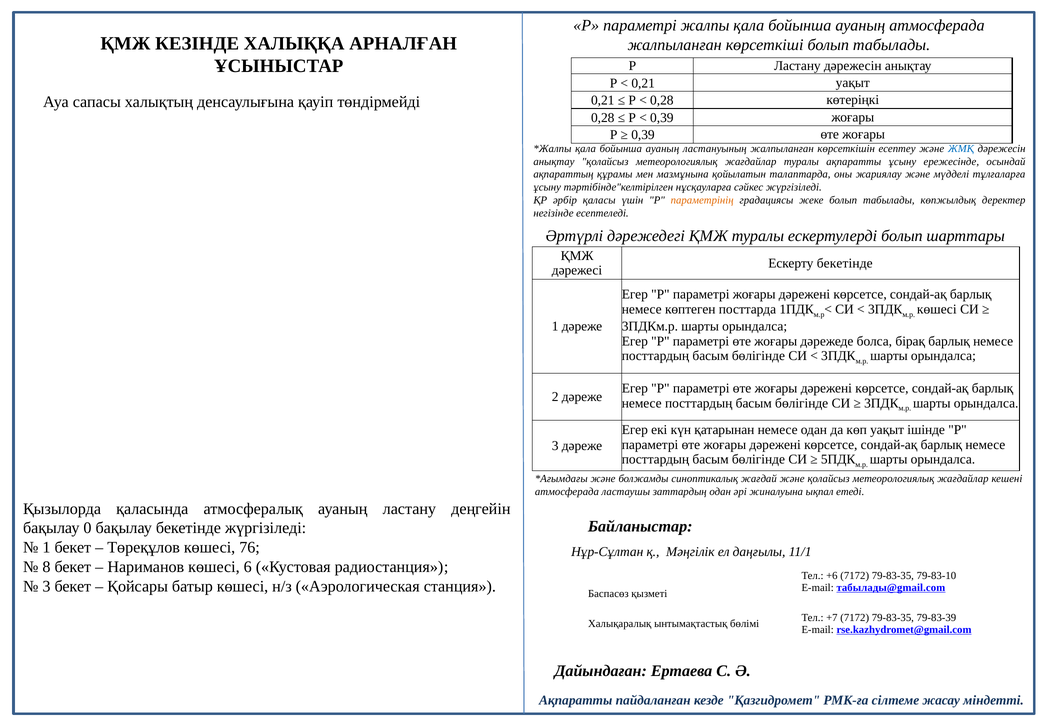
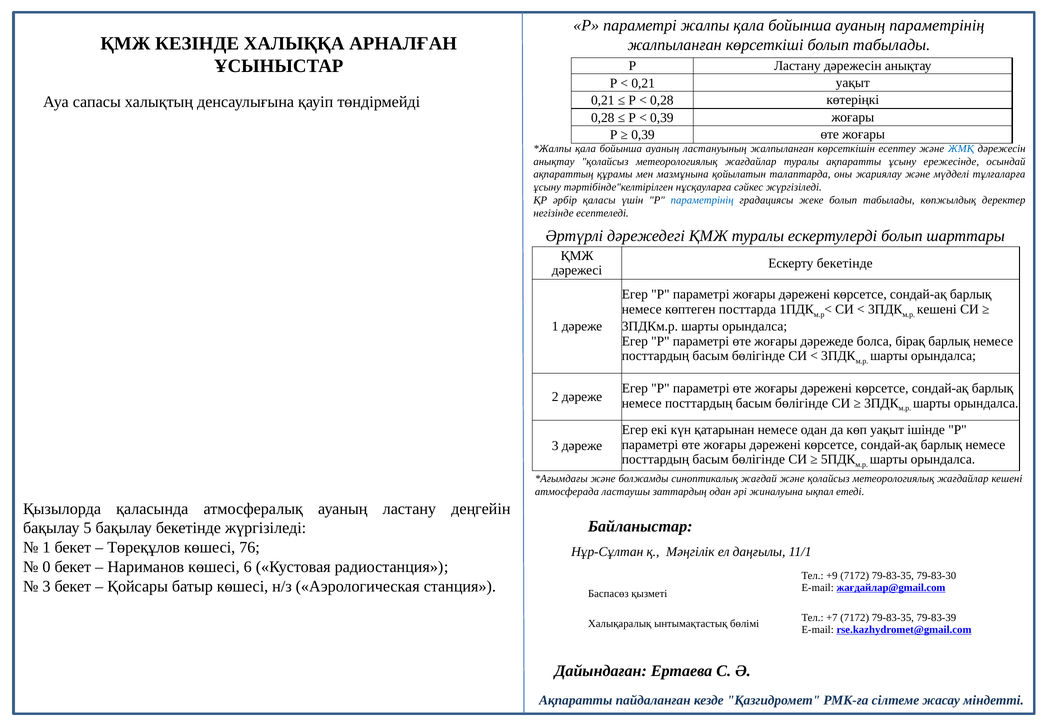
ауаның атмосферада: атмосферада -> параметрінің
параметрінің at (702, 200) colour: orange -> blue
көшесі at (937, 309): көшесі -> кешені
0: 0 -> 5
8: 8 -> 0
+6: +6 -> +9
79-83-10: 79-83-10 -> 79-83-30
табылады@gmail.com: табылады@gmail.com -> жағдайлар@gmail.com
